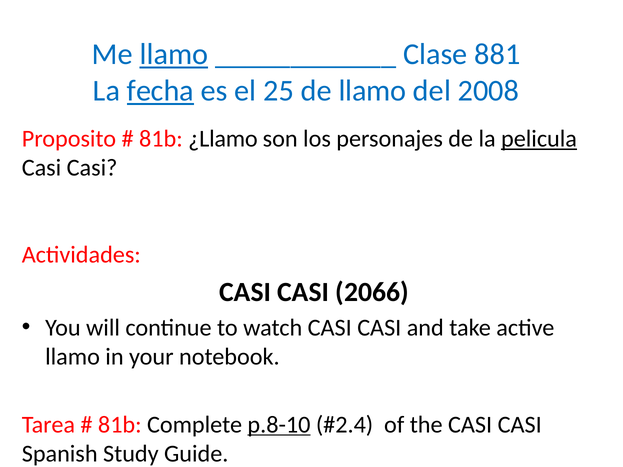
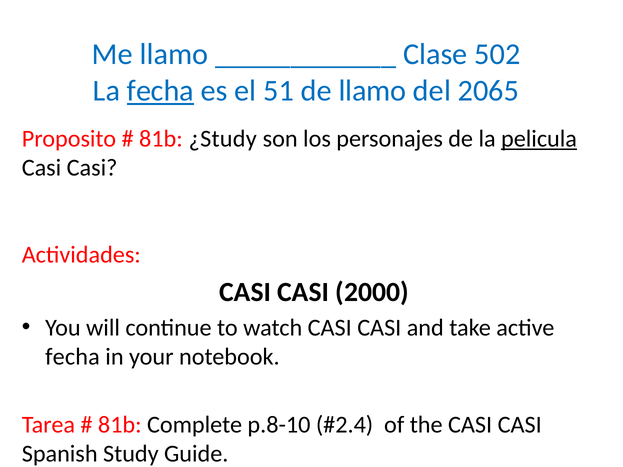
llamo at (174, 55) underline: present -> none
881: 881 -> 502
25: 25 -> 51
2008: 2008 -> 2065
¿Llamo: ¿Llamo -> ¿Study
2066: 2066 -> 2000
llamo at (73, 357): llamo -> fecha
p.8-10 underline: present -> none
